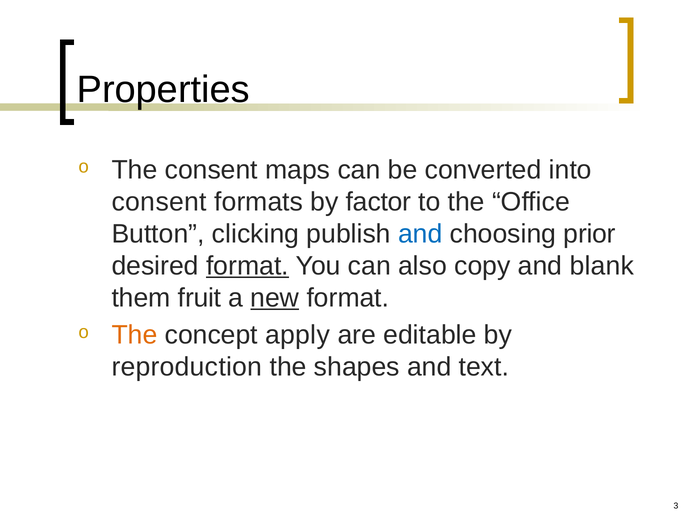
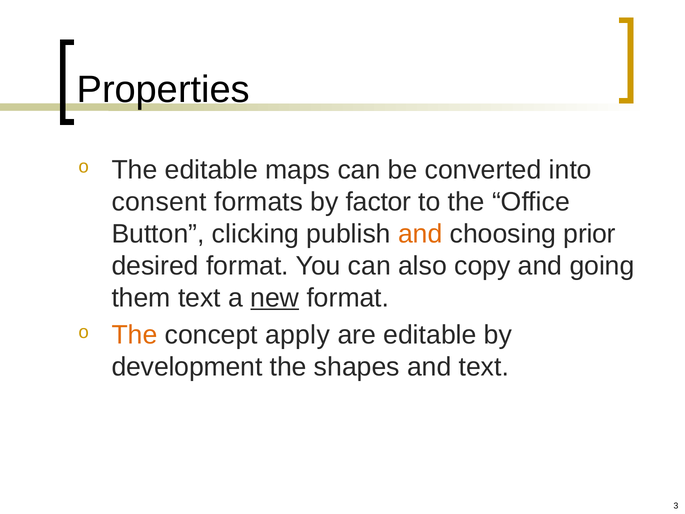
The consent: consent -> editable
and at (420, 234) colour: blue -> orange
format at (247, 266) underline: present -> none
blank: blank -> going
them fruit: fruit -> text
reproduction: reproduction -> development
